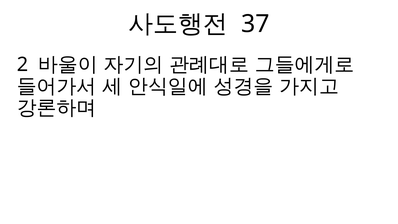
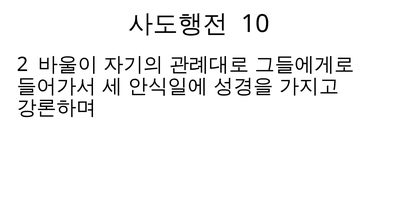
37: 37 -> 10
